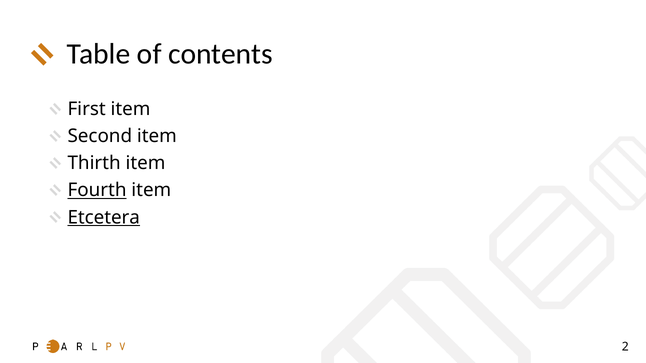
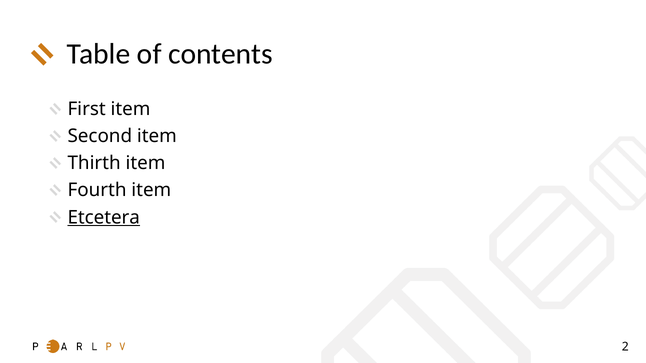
Fourth underline: present -> none
